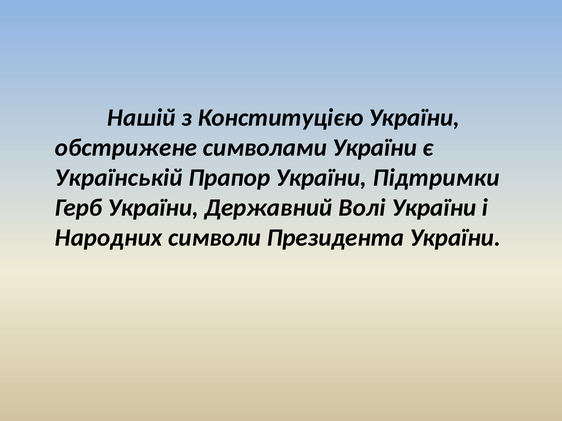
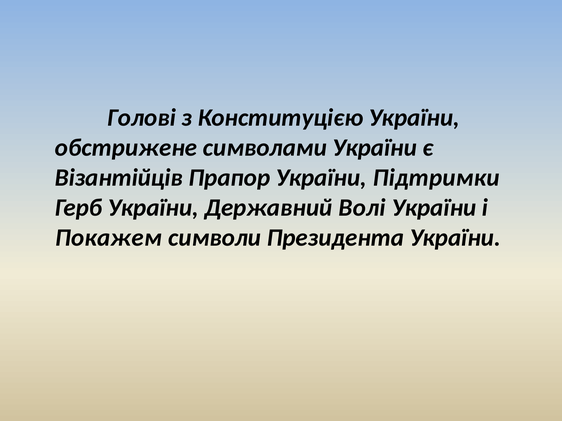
Нашій: Нашій -> Голові
Українській: Українській -> Візантійців
Народних: Народних -> Покажем
